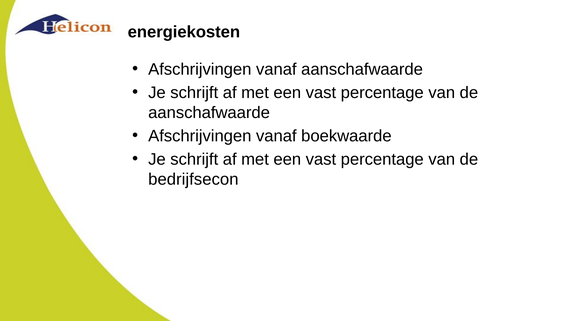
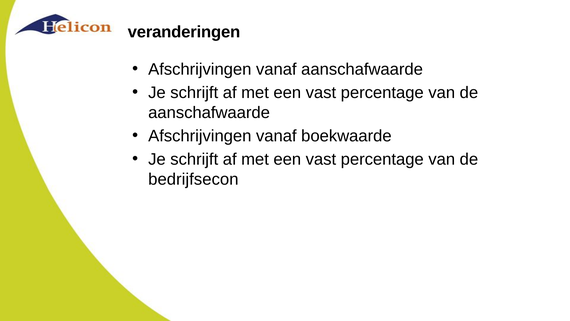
energiekosten: energiekosten -> veranderingen
